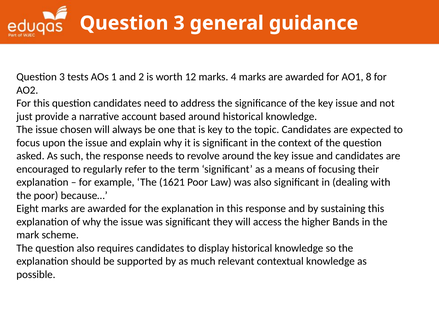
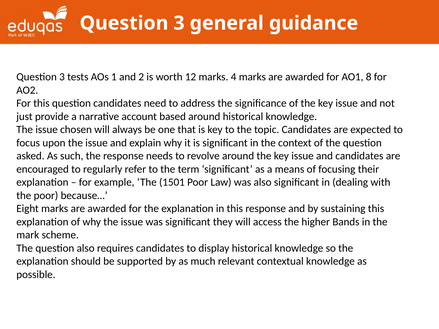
1621: 1621 -> 1501
